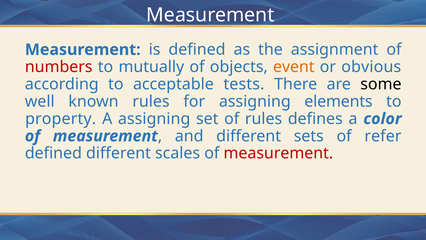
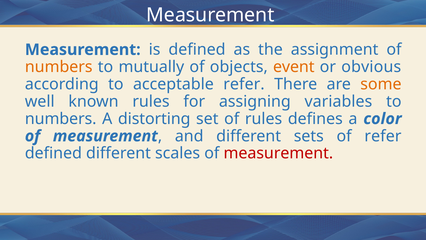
numbers at (59, 67) colour: red -> orange
acceptable tests: tests -> refer
some colour: black -> orange
elements: elements -> variables
property at (61, 119): property -> numbers
A assigning: assigning -> distorting
